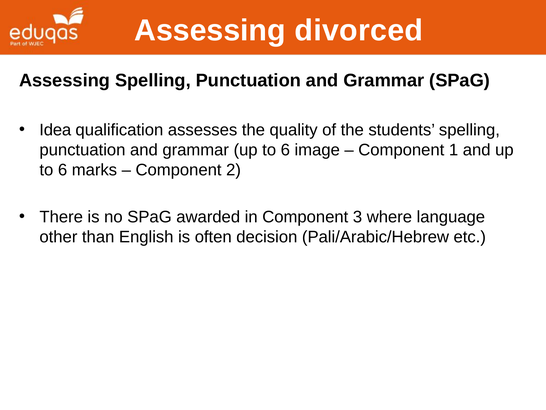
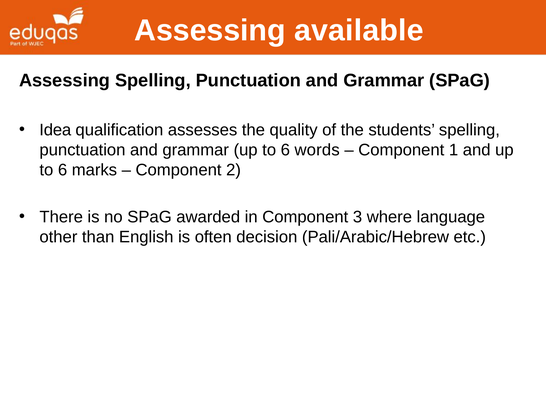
divorced: divorced -> available
image: image -> words
